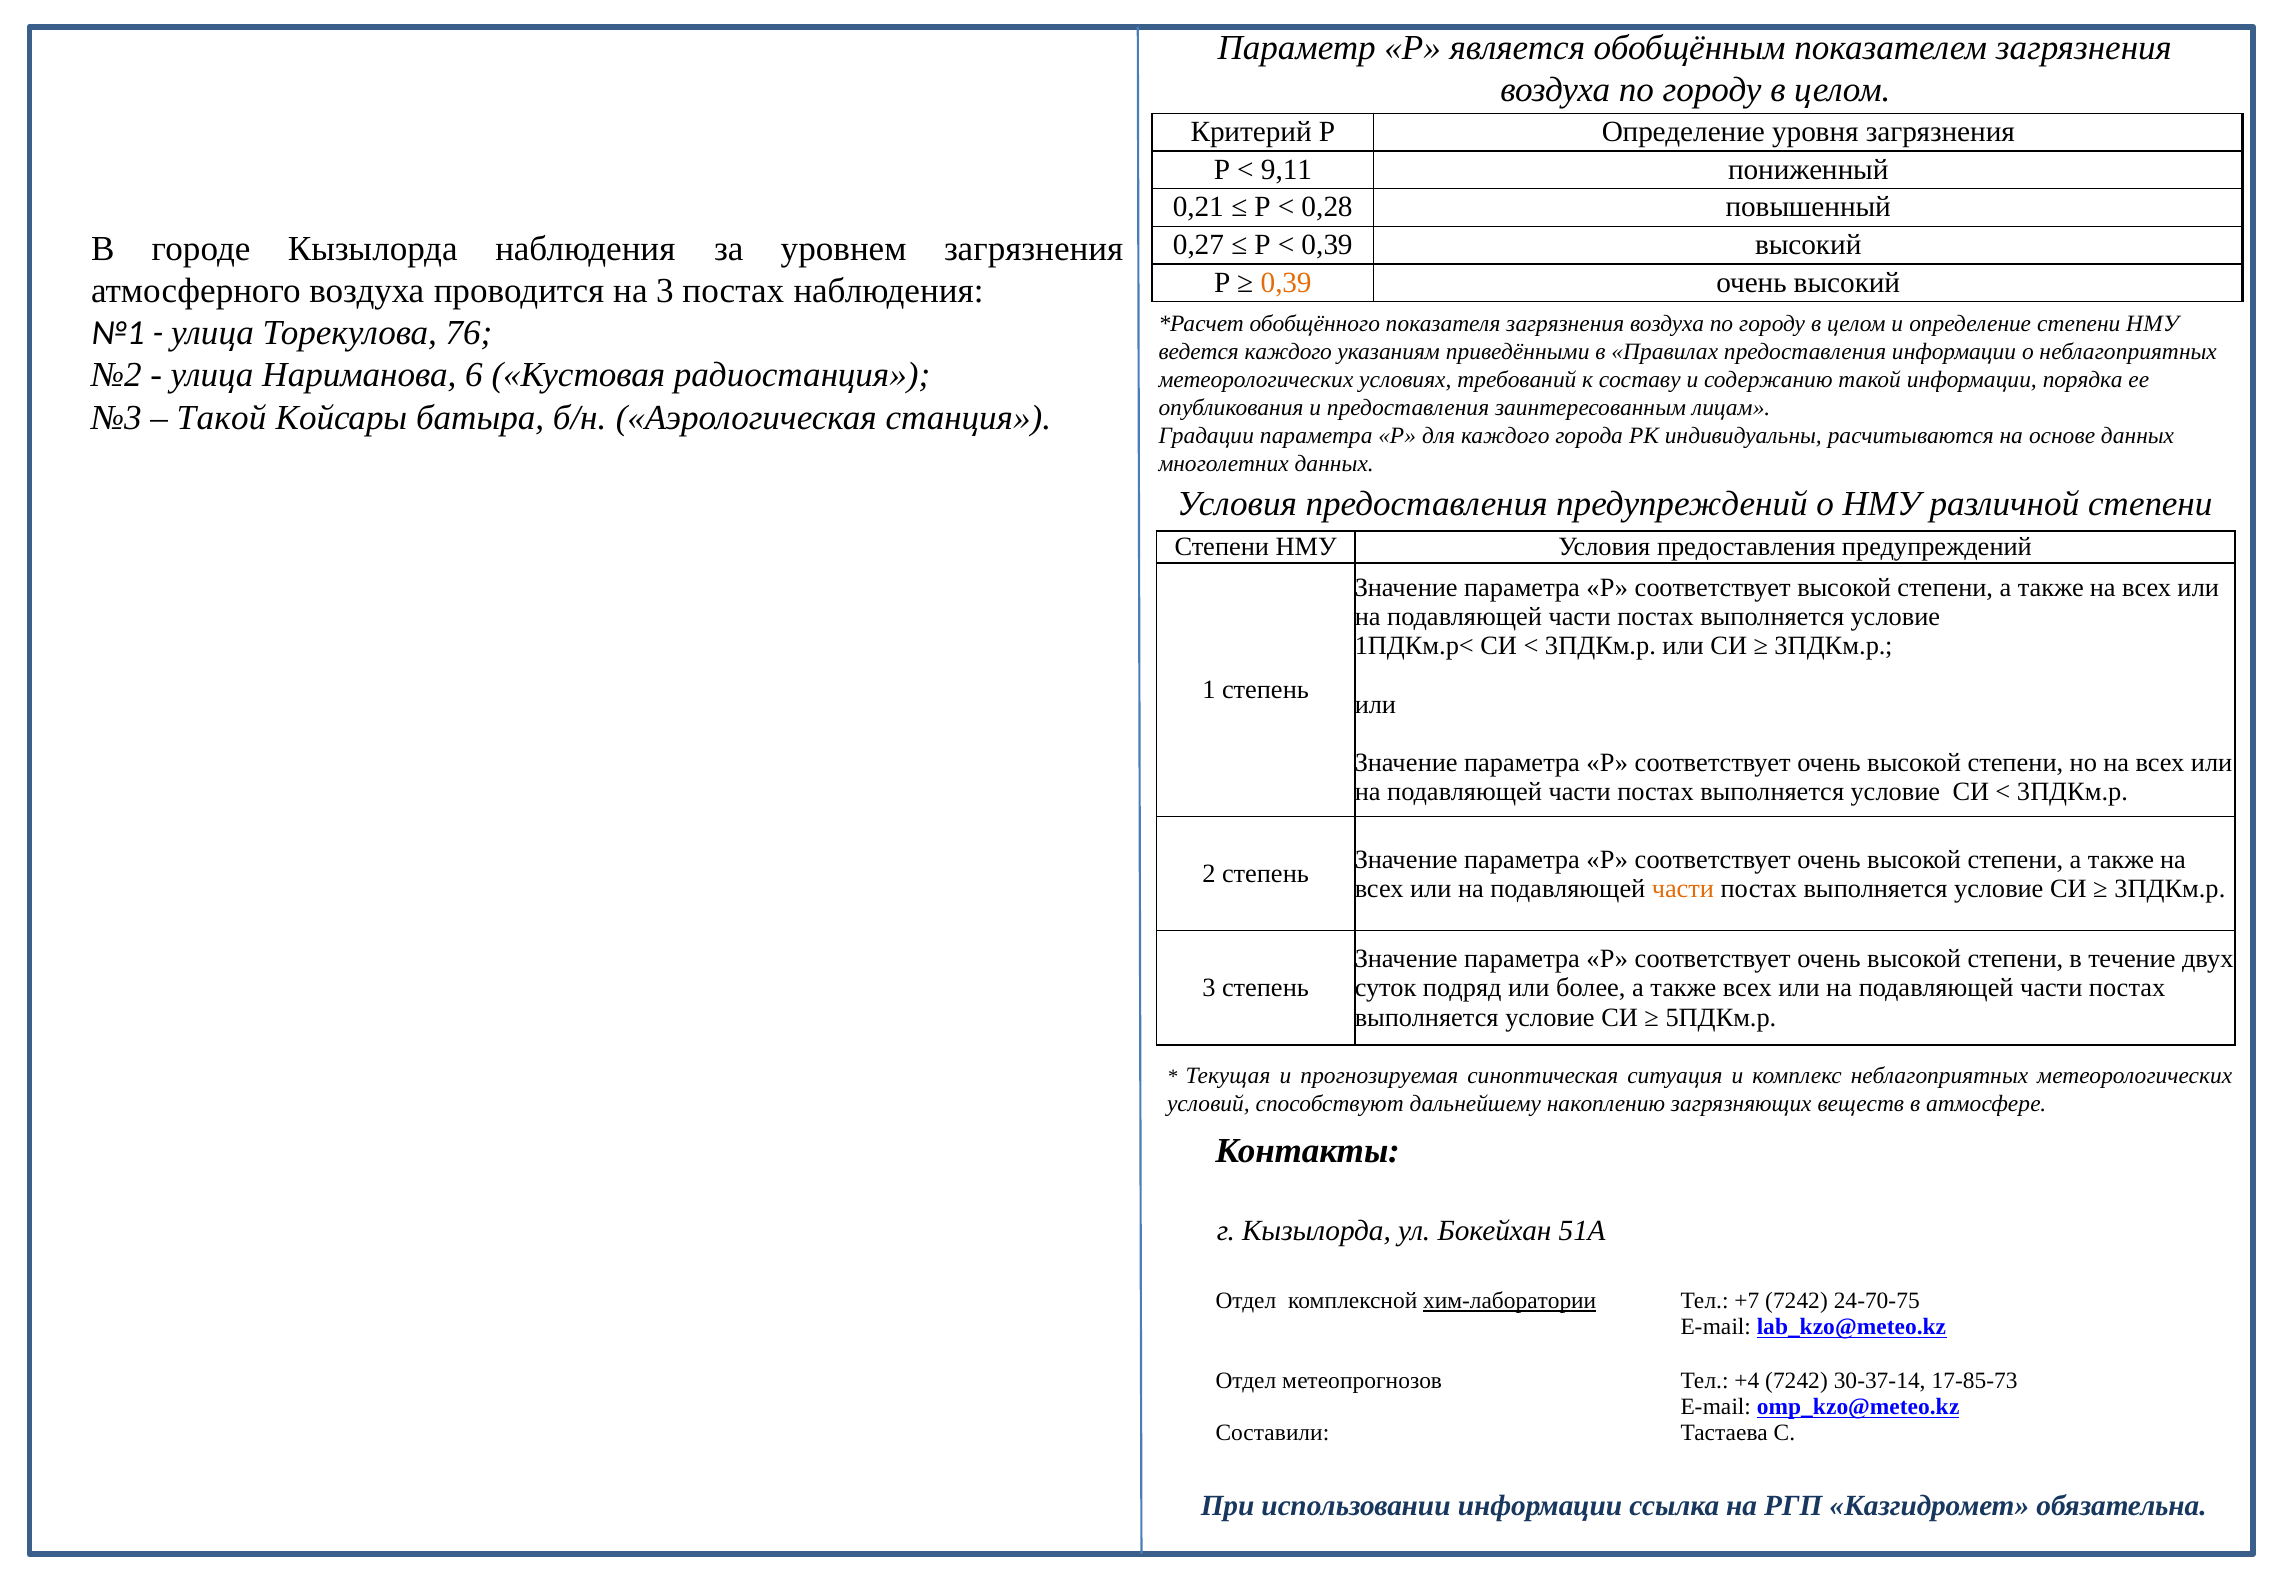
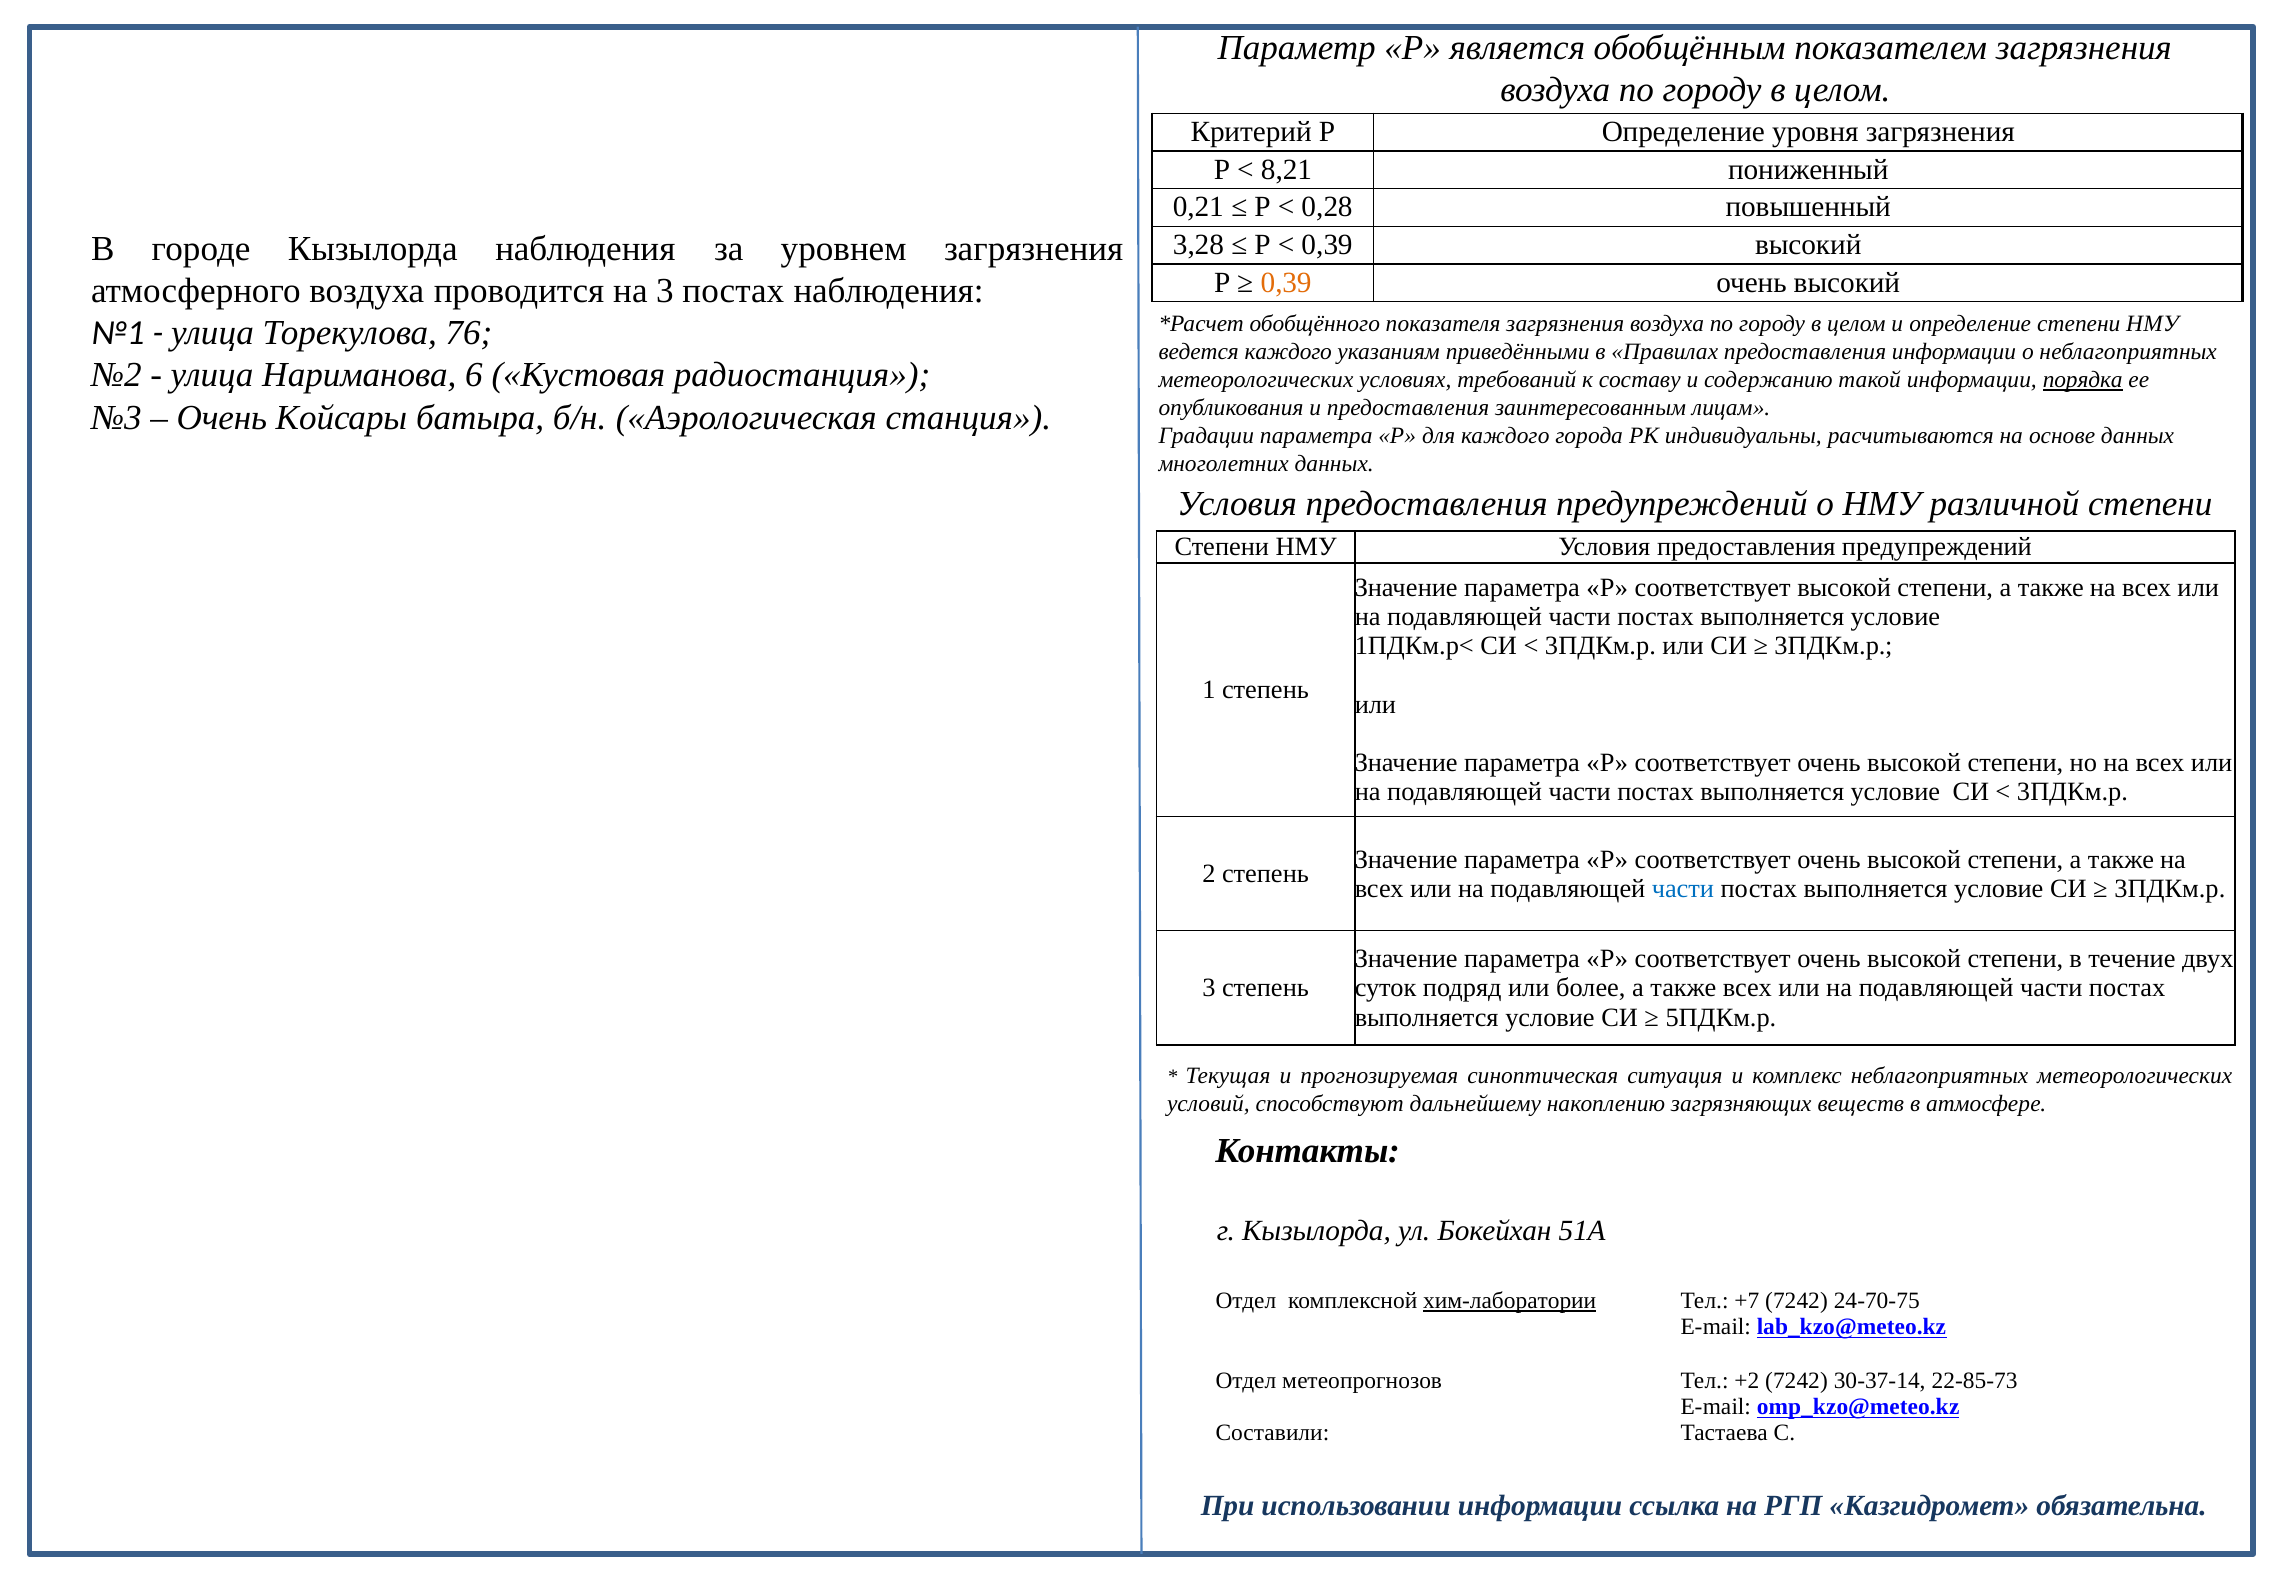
9,11: 9,11 -> 8,21
0,27: 0,27 -> 3,28
порядка underline: none -> present
Такой at (222, 417): Такой -> Очень
части at (1683, 888) colour: orange -> blue
+4: +4 -> +2
17-85-73: 17-85-73 -> 22-85-73
